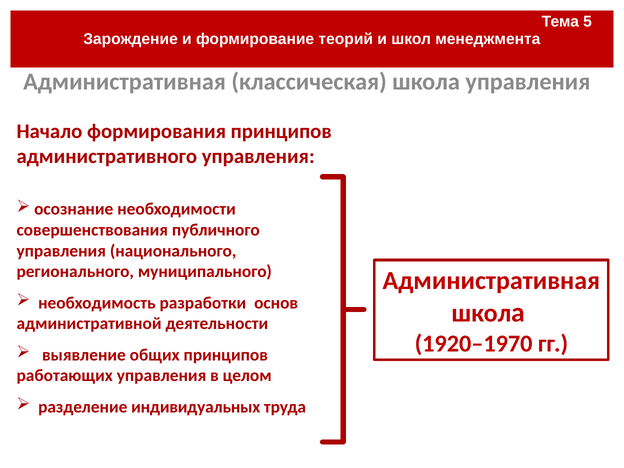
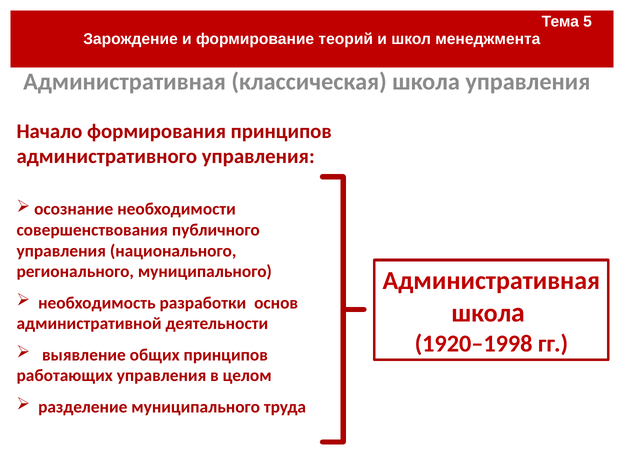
1920–1970: 1920–1970 -> 1920–1998
разделение индивидуальных: индивидуальных -> муниципального
